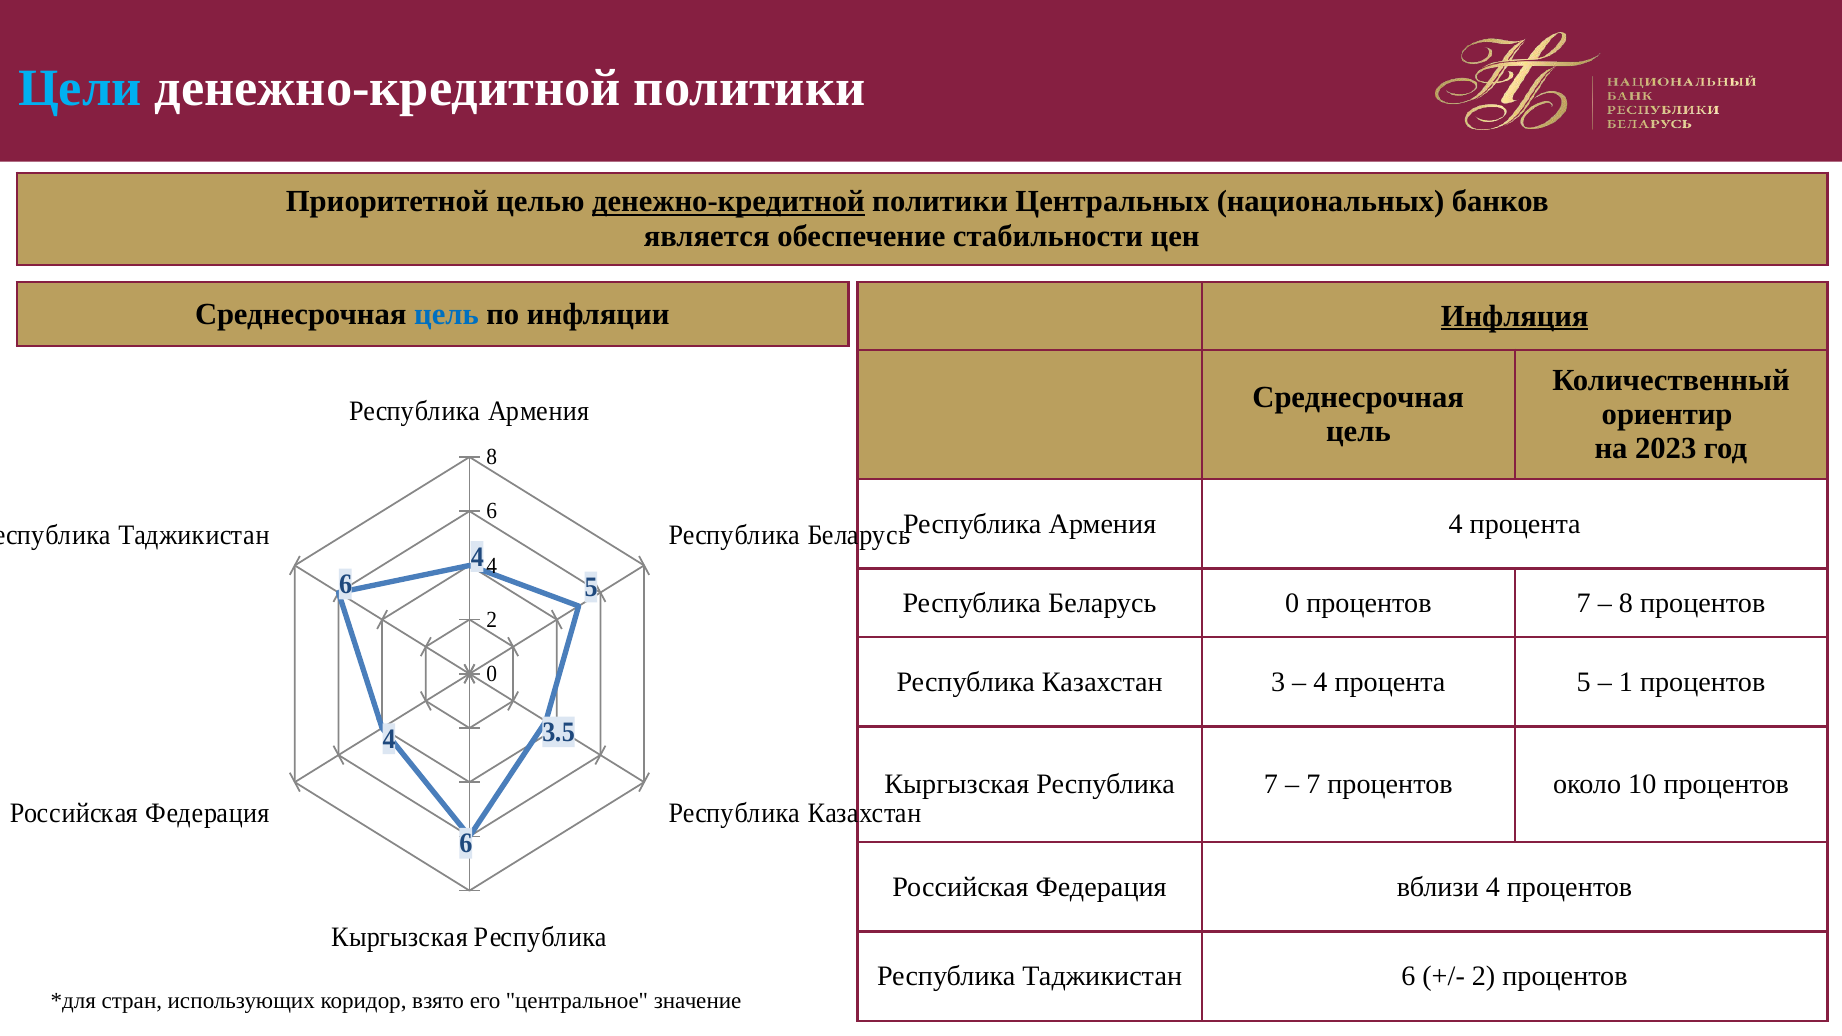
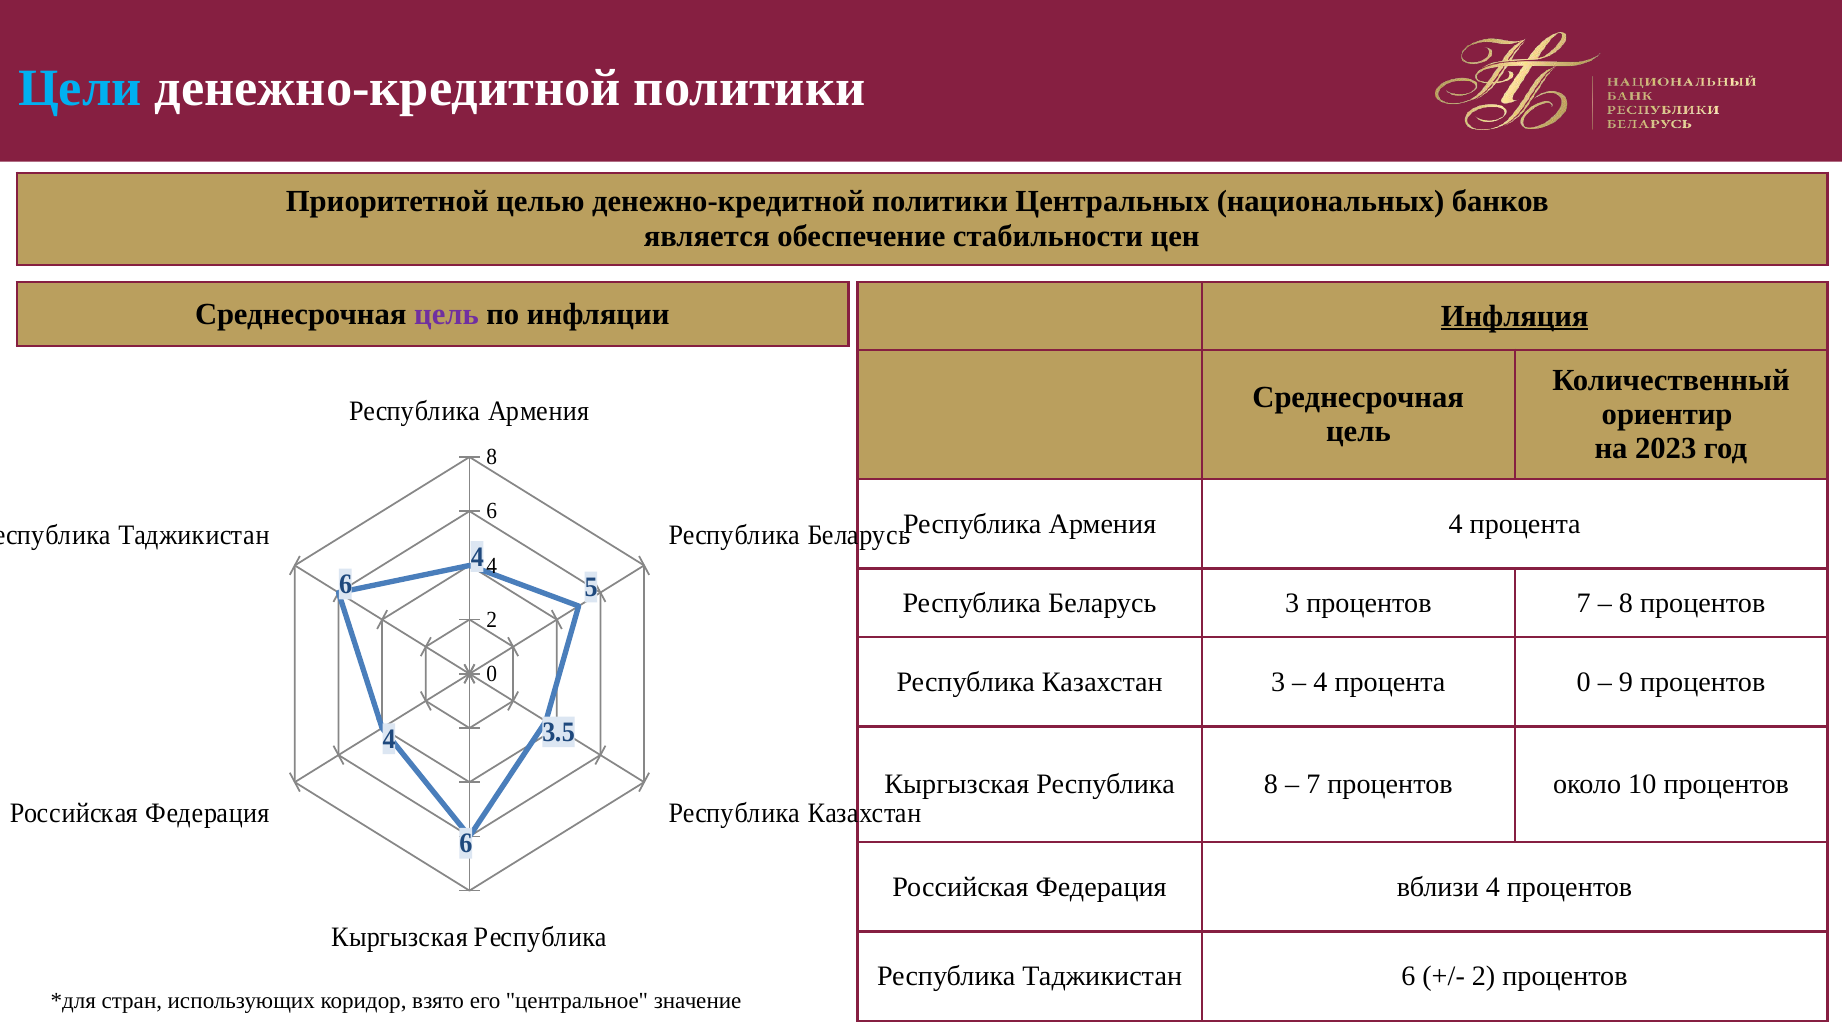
денежно-кредитной at (728, 202) underline: present -> none
цель at (446, 314) colour: blue -> purple
Беларусь 0: 0 -> 3
процента 5: 5 -> 0
1: 1 -> 9
Республика 7: 7 -> 8
